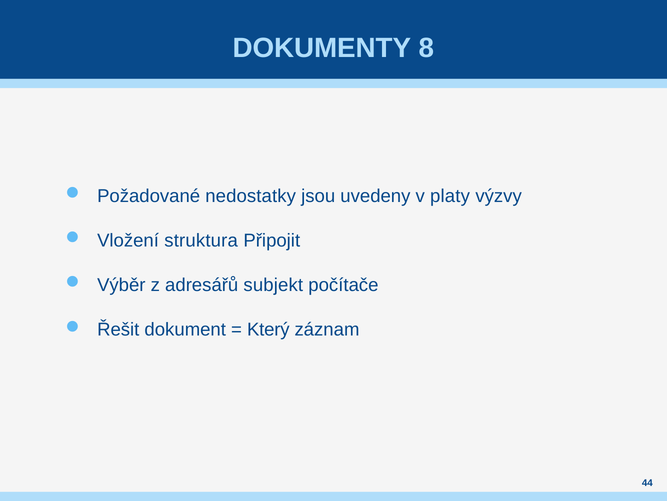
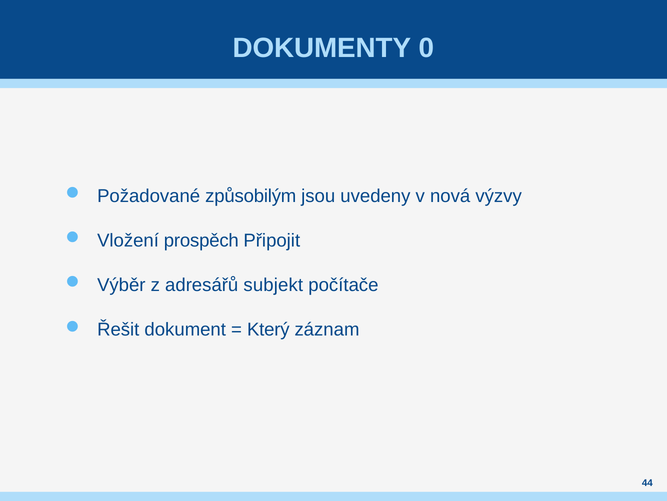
8: 8 -> 0
nedostatky: nedostatky -> způsobilým
platy: platy -> nová
struktura: struktura -> prospěch
